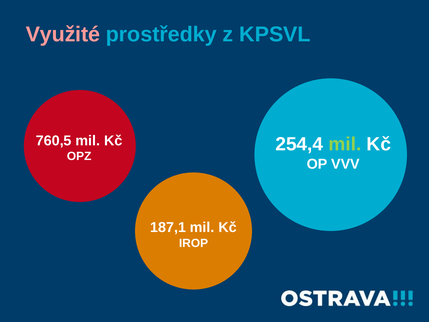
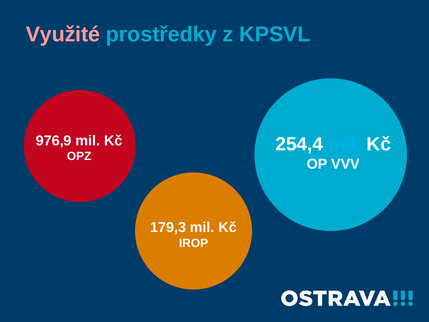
760,5: 760,5 -> 976,9
mil at (345, 144) colour: light green -> light blue
187,1: 187,1 -> 179,3
